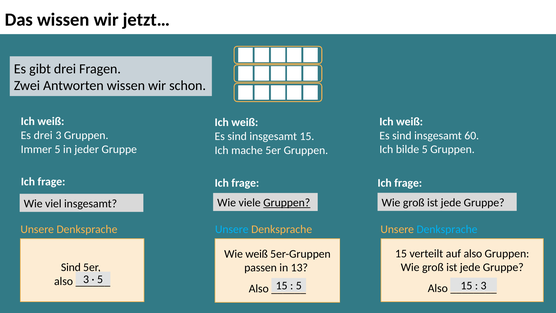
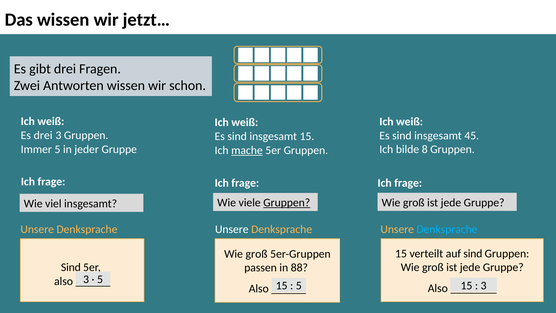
60: 60 -> 45
bilde 5: 5 -> 8
mache underline: none -> present
Unsere at (232, 229) colour: light blue -> white
auf also: also -> sind
weiß at (257, 254): weiß -> groß
13: 13 -> 88
